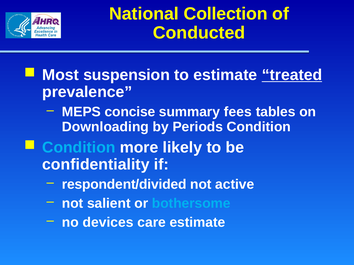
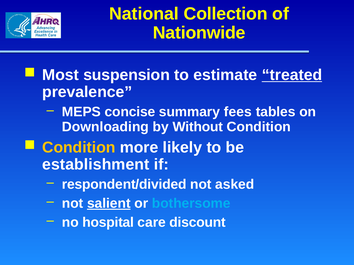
Conducted: Conducted -> Nationwide
Periods: Periods -> Without
Condition at (79, 148) colour: light blue -> yellow
confidentiality: confidentiality -> establishment
active: active -> asked
salient underline: none -> present
devices: devices -> hospital
care estimate: estimate -> discount
